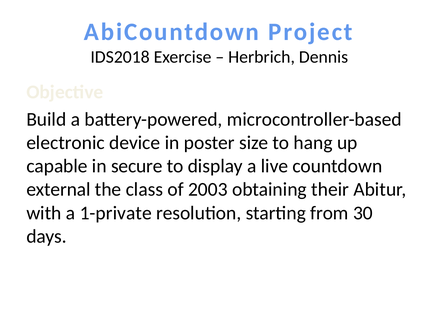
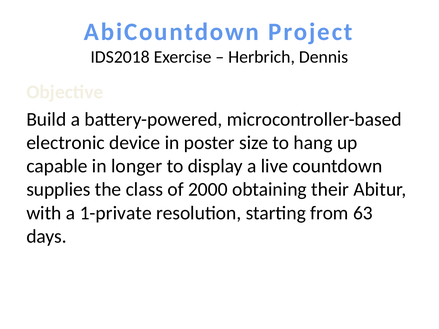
secure: secure -> longer
external: external -> supplies
2003: 2003 -> 2000
30: 30 -> 63
